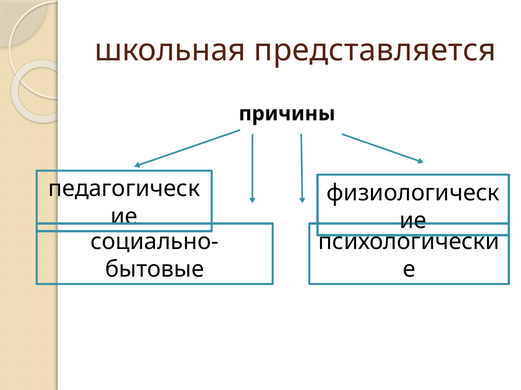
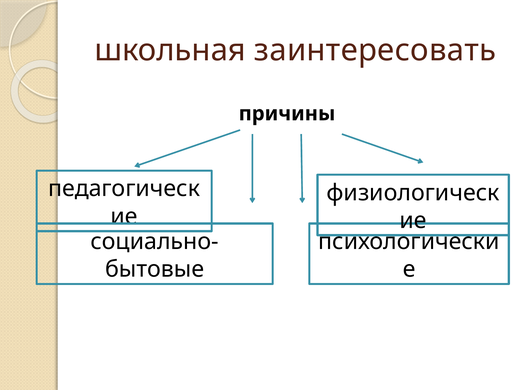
представляется: представляется -> заинтересовать
